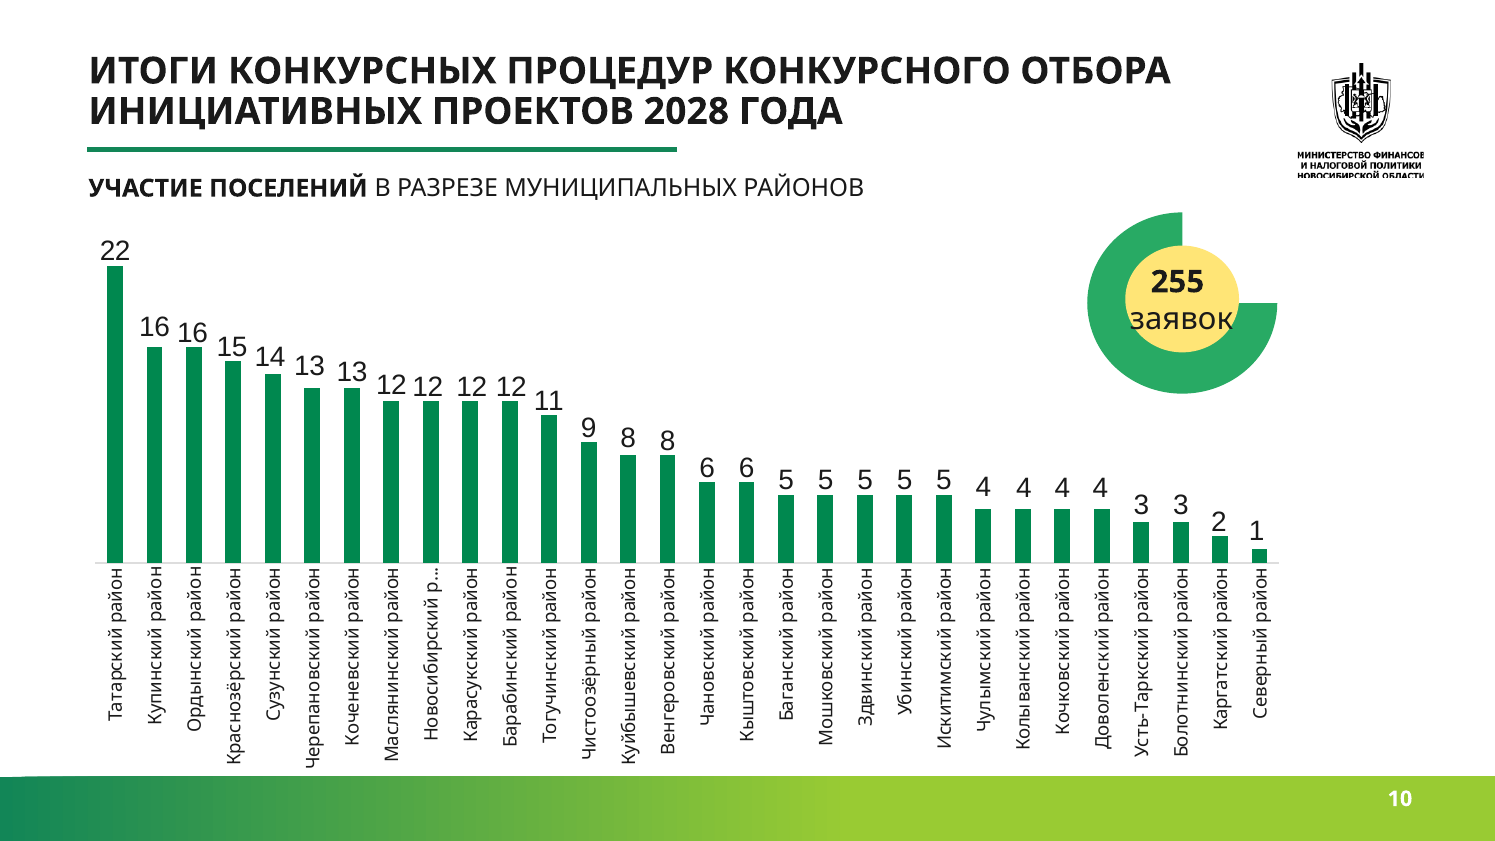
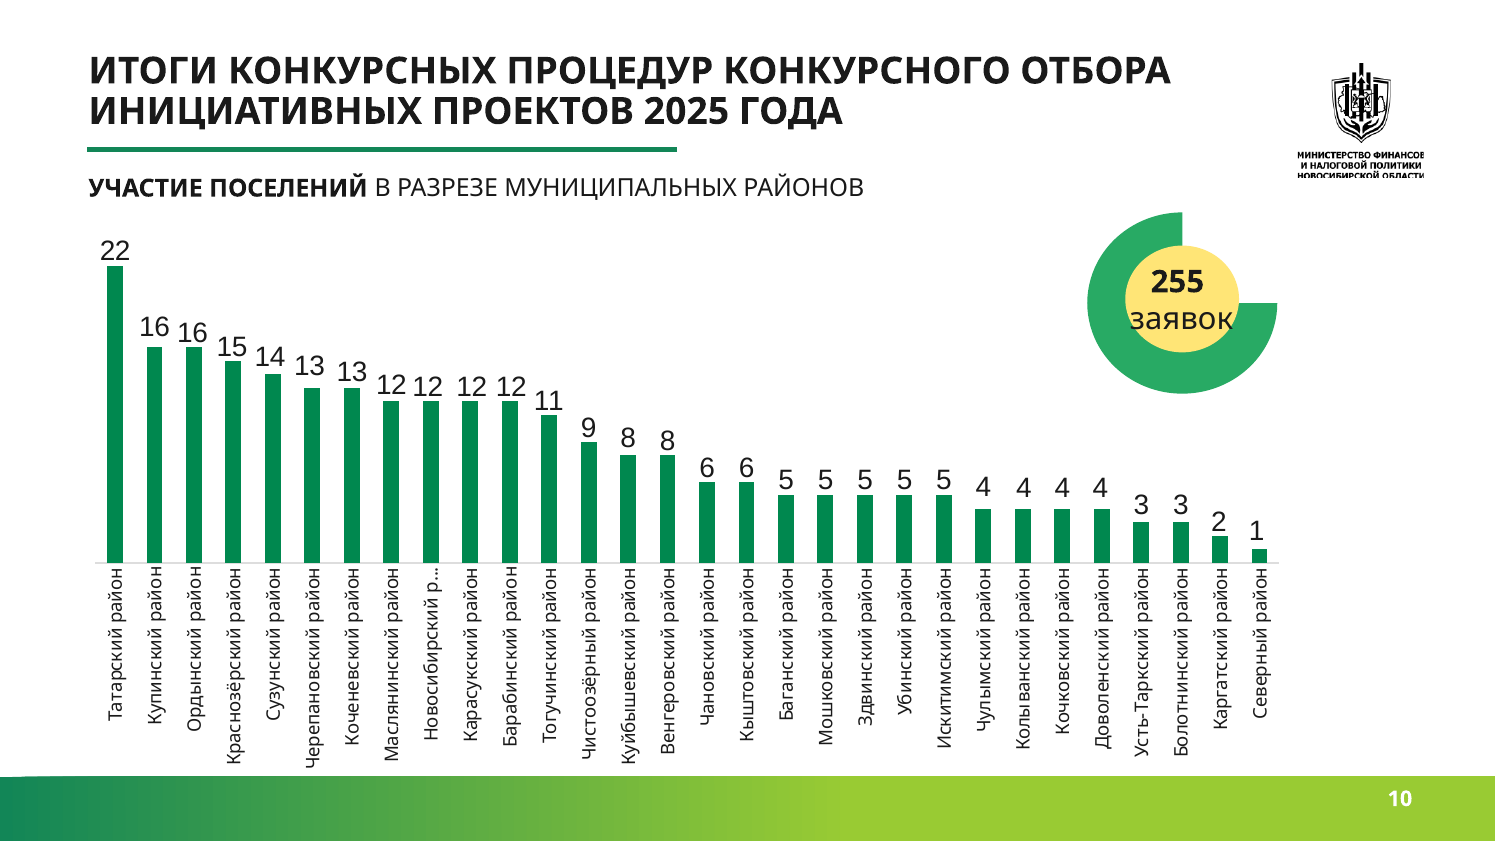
2028: 2028 -> 2025
